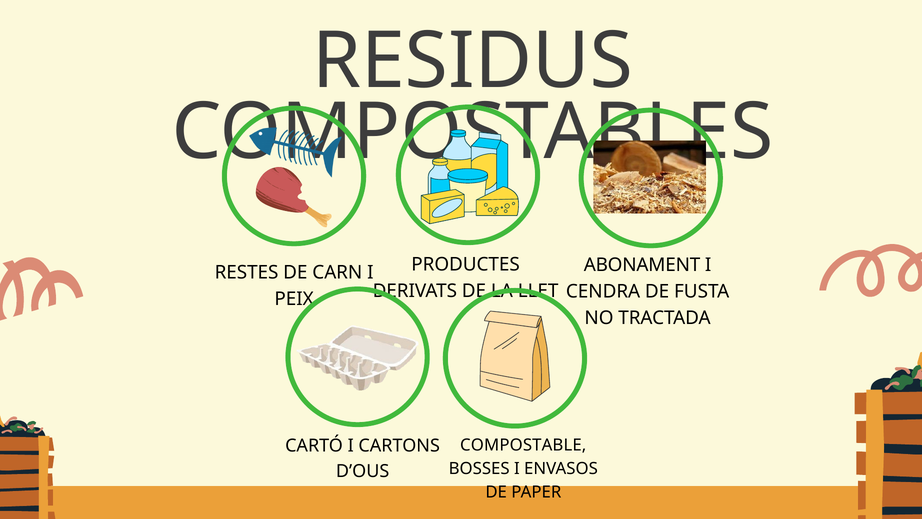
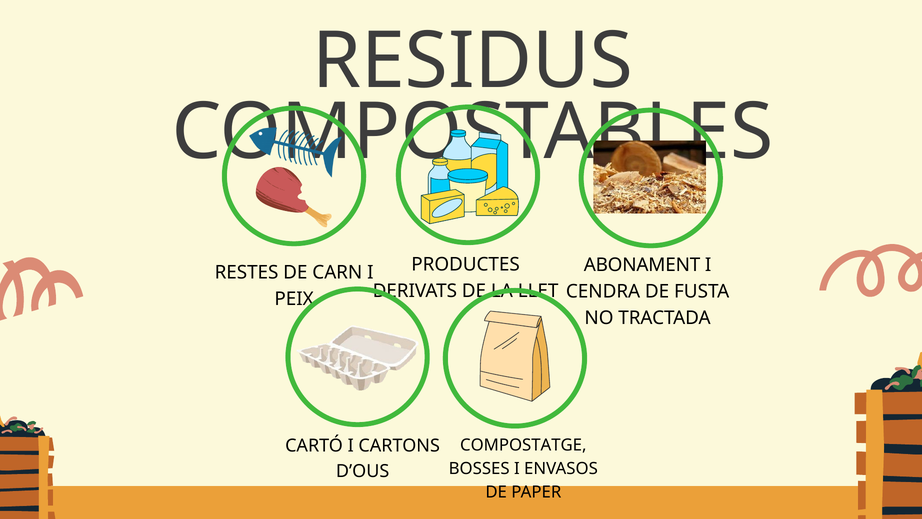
COMPOSTABLE: COMPOSTABLE -> COMPOSTATGE
